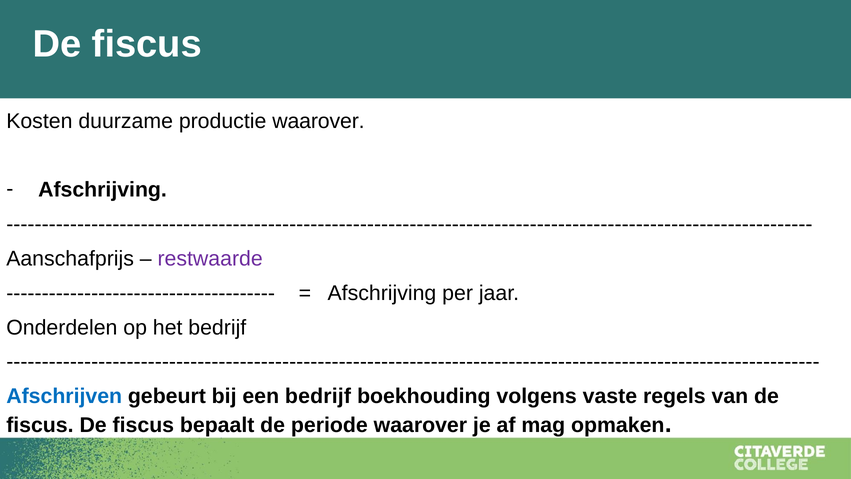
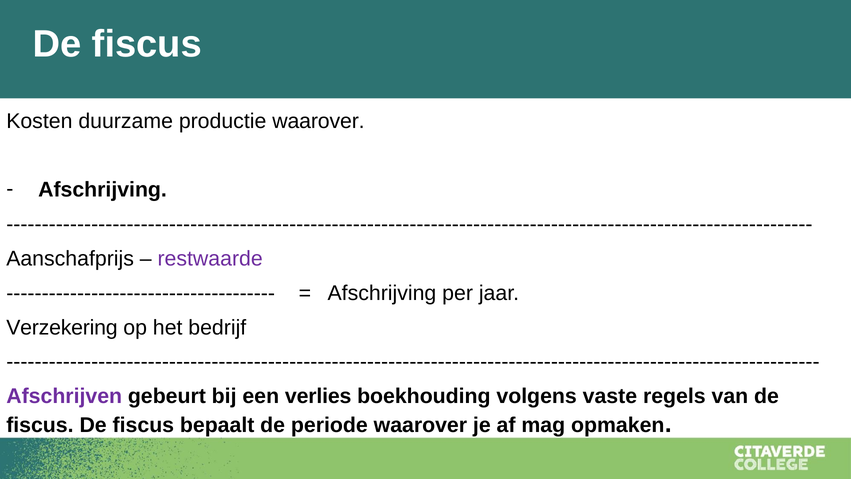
Onderdelen: Onderdelen -> Verzekering
Afschrijven colour: blue -> purple
een bedrijf: bedrijf -> verlies
